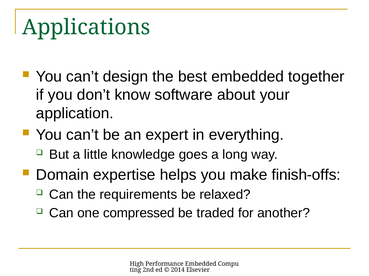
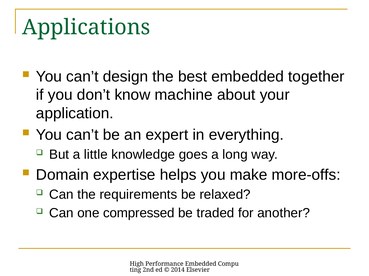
software: software -> machine
finish-offs: finish-offs -> more-offs
